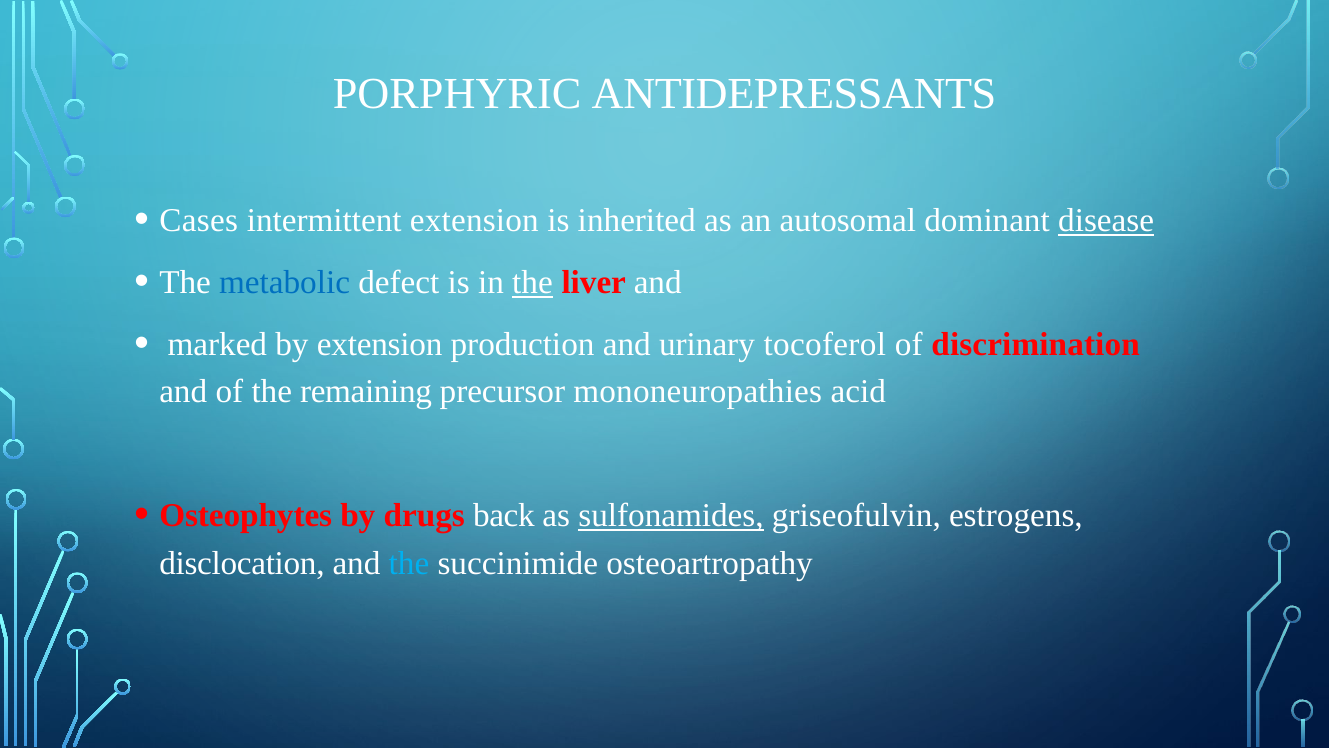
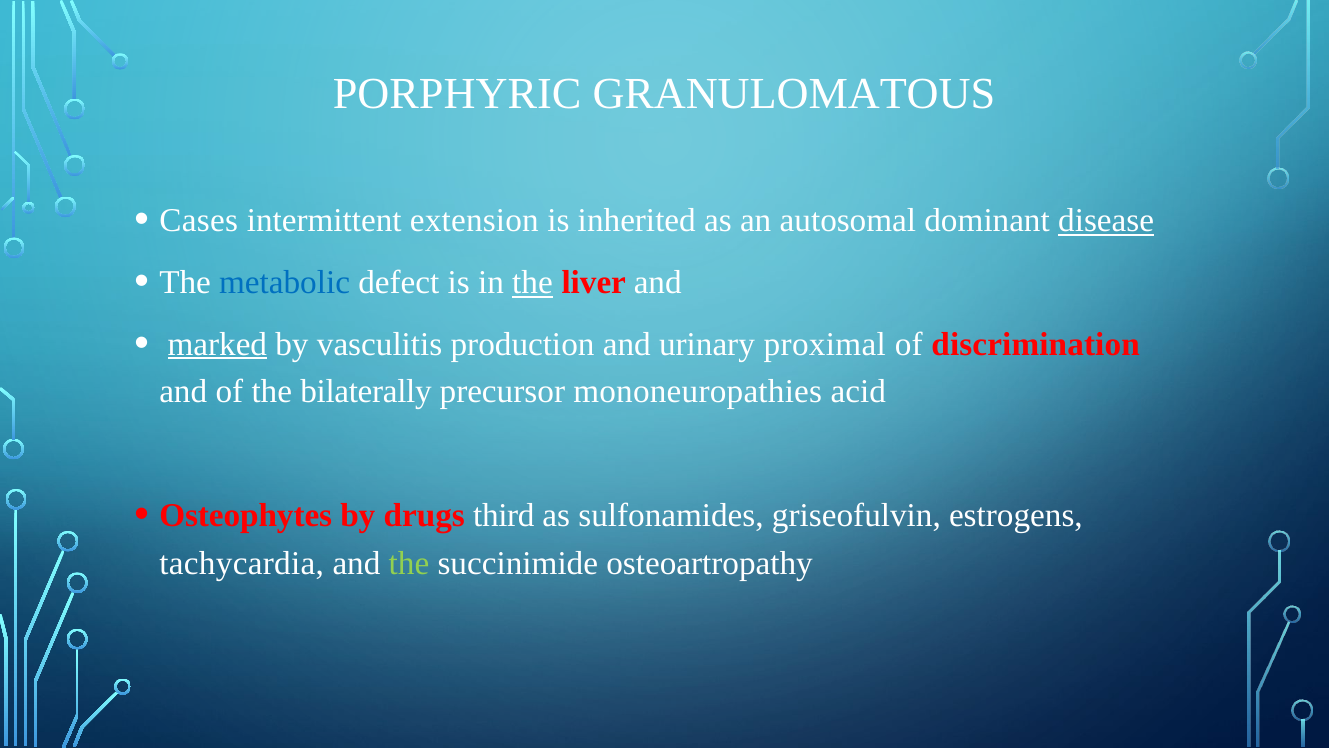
ANTIDEPRESSANTS: ANTIDEPRESSANTS -> GRANULOMATOUS
marked underline: none -> present
by extension: extension -> vasculitis
tocoferol: tocoferol -> proximal
remaining: remaining -> bilaterally
back: back -> third
sulfonamides underline: present -> none
disclocation: disclocation -> tachycardia
the at (409, 563) colour: light blue -> light green
